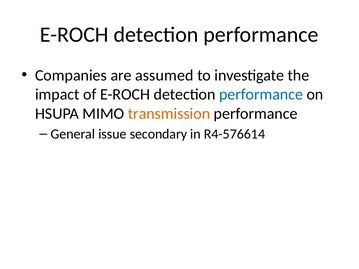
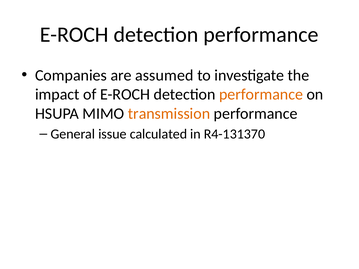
performance at (261, 94) colour: blue -> orange
secondary: secondary -> calculated
R4-576614: R4-576614 -> R4-131370
